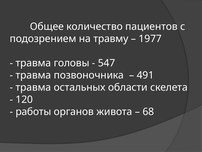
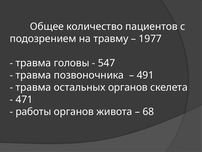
остальных области: области -> органов
120: 120 -> 471
